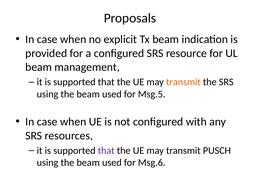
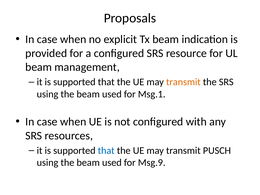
Msg.5: Msg.5 -> Msg.1
that at (106, 151) colour: purple -> blue
Msg.6: Msg.6 -> Msg.9
